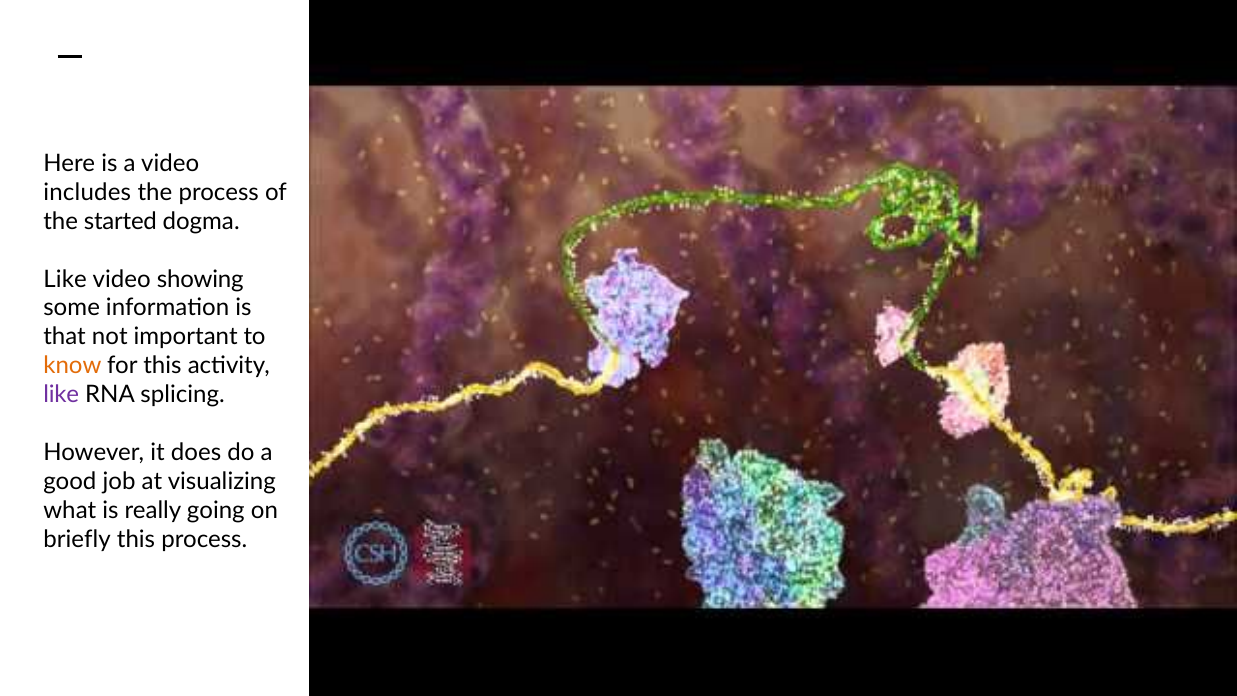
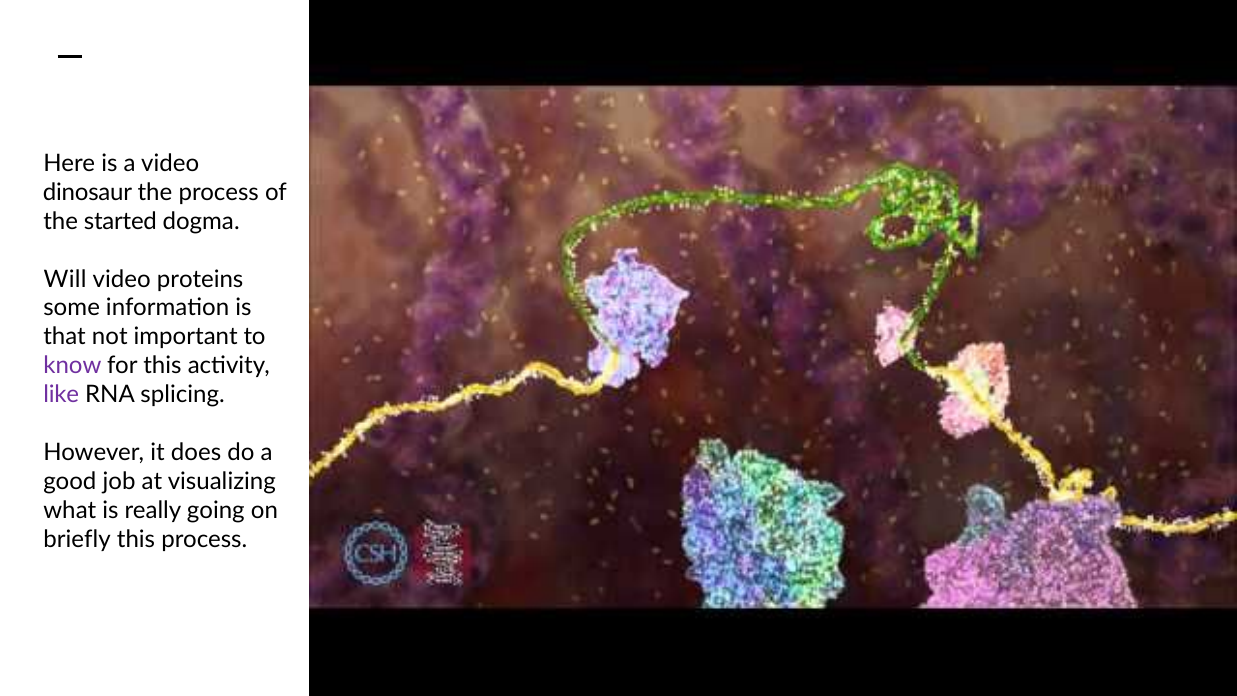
includes: includes -> dinosaur
Like at (65, 279): Like -> Will
showing: showing -> proteins
know colour: orange -> purple
